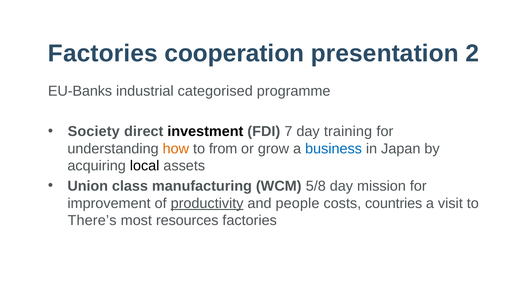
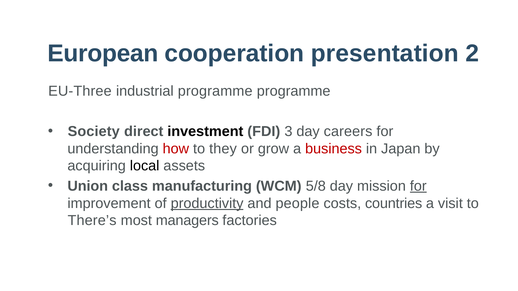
Factories at (103, 53): Factories -> European
EU-Banks: EU-Banks -> EU-Three
industrial categorised: categorised -> programme
7: 7 -> 3
training: training -> careers
how colour: orange -> red
from: from -> they
business colour: blue -> red
for at (418, 186) underline: none -> present
resources: resources -> managers
